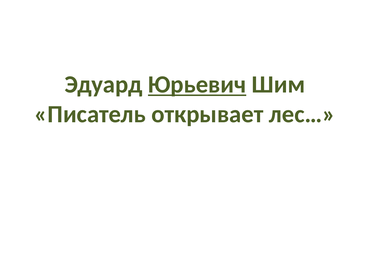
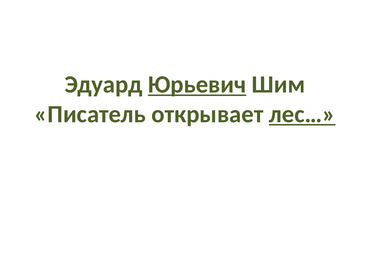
лес… underline: none -> present
